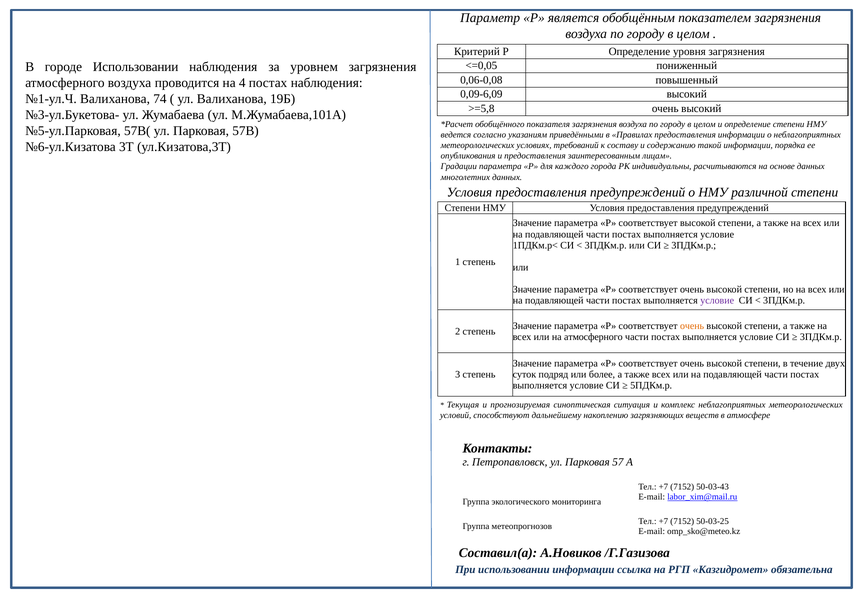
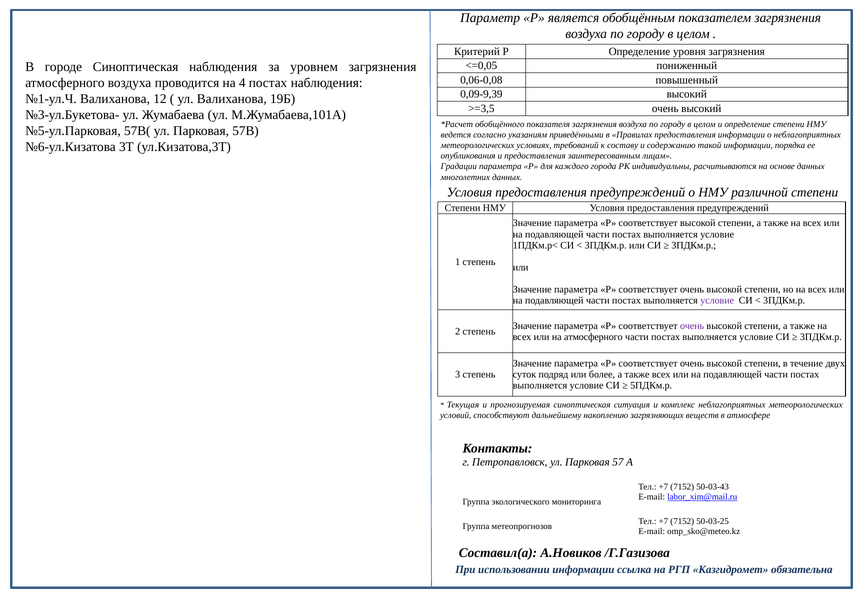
городе Использовании: Использовании -> Синоптическая
0,09-6,09: 0,09-6,09 -> 0,09-9,39
74: 74 -> 12
>=5,8: >=5,8 -> >=3,5
очень at (692, 326) colour: orange -> purple
